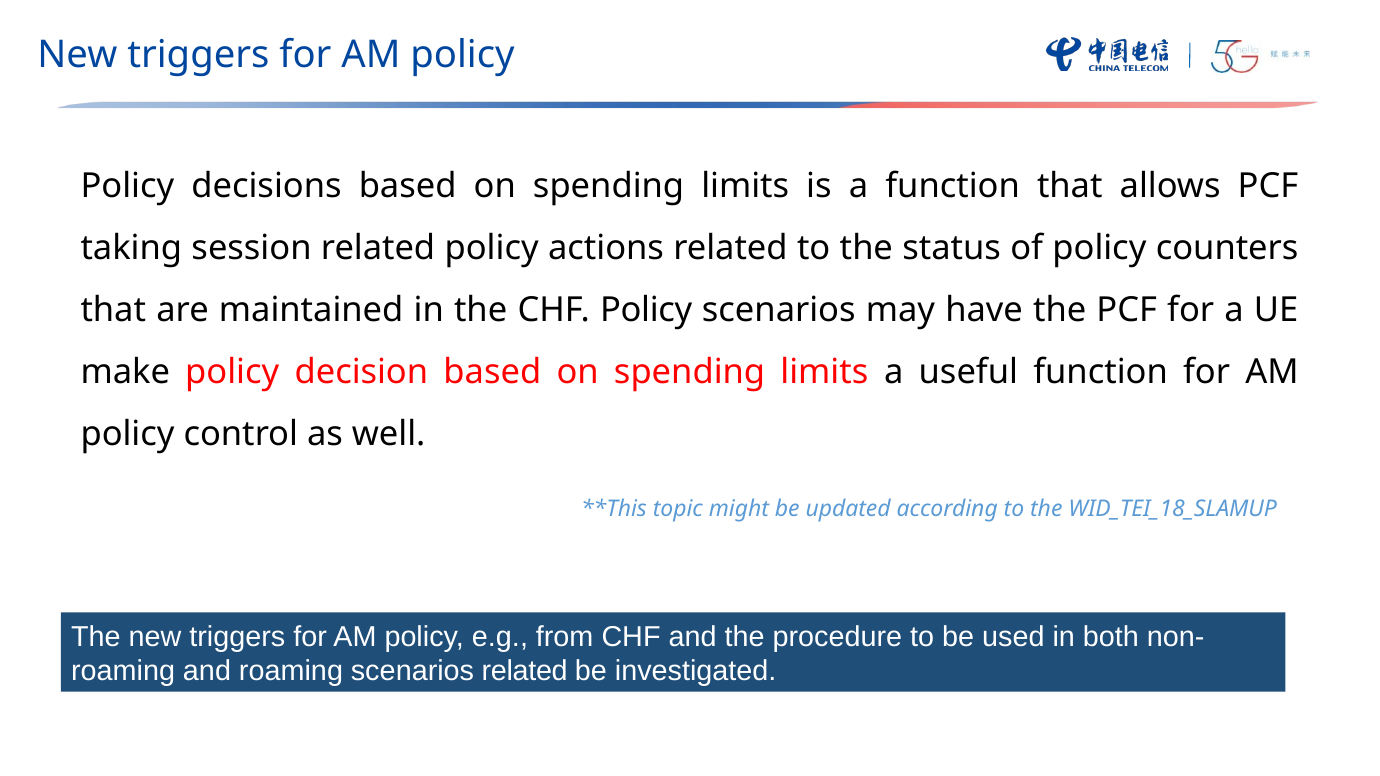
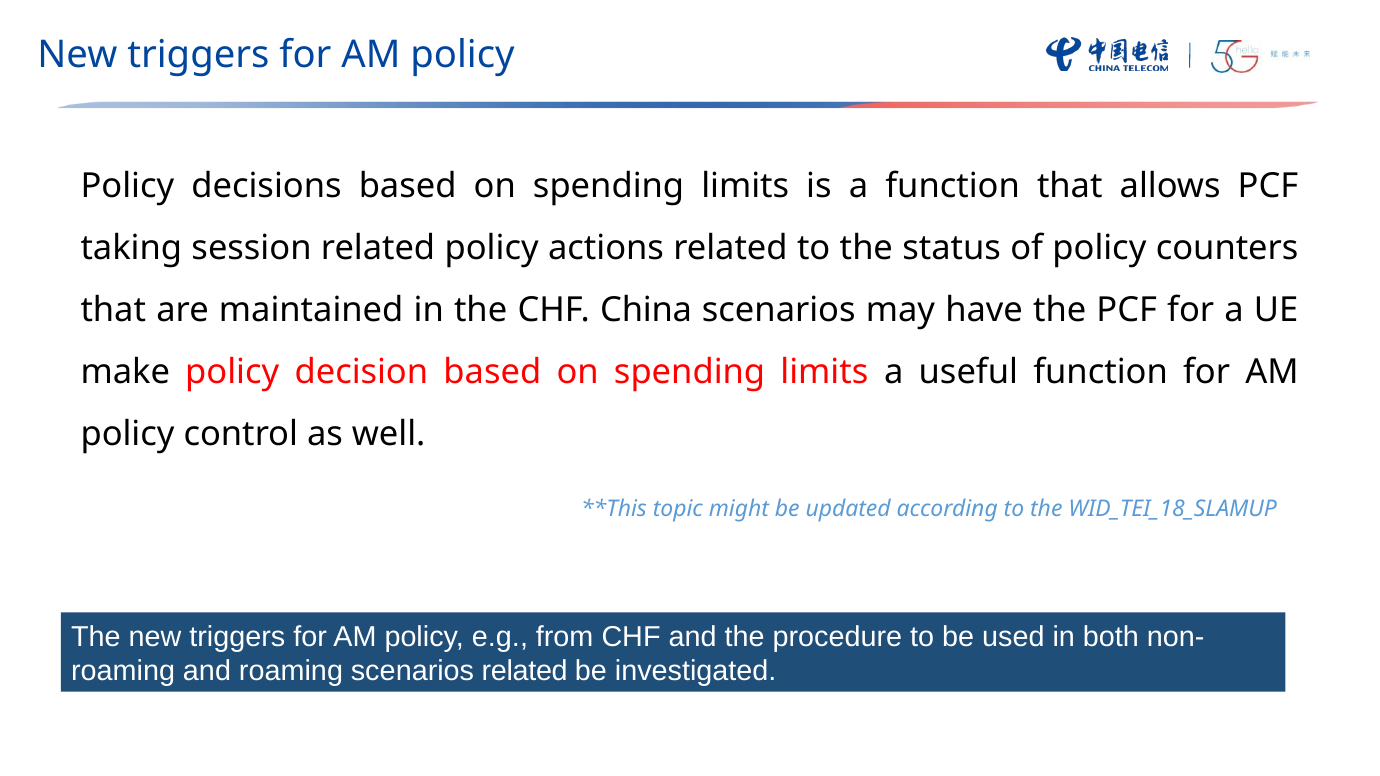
CHF Policy: Policy -> China
